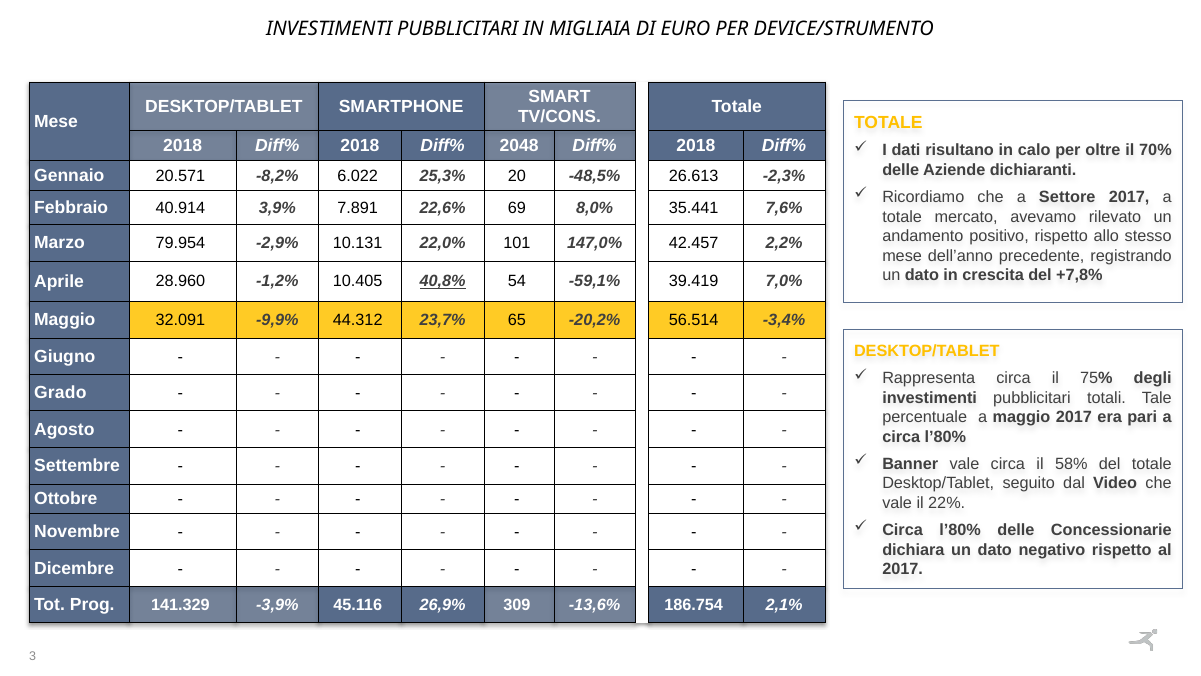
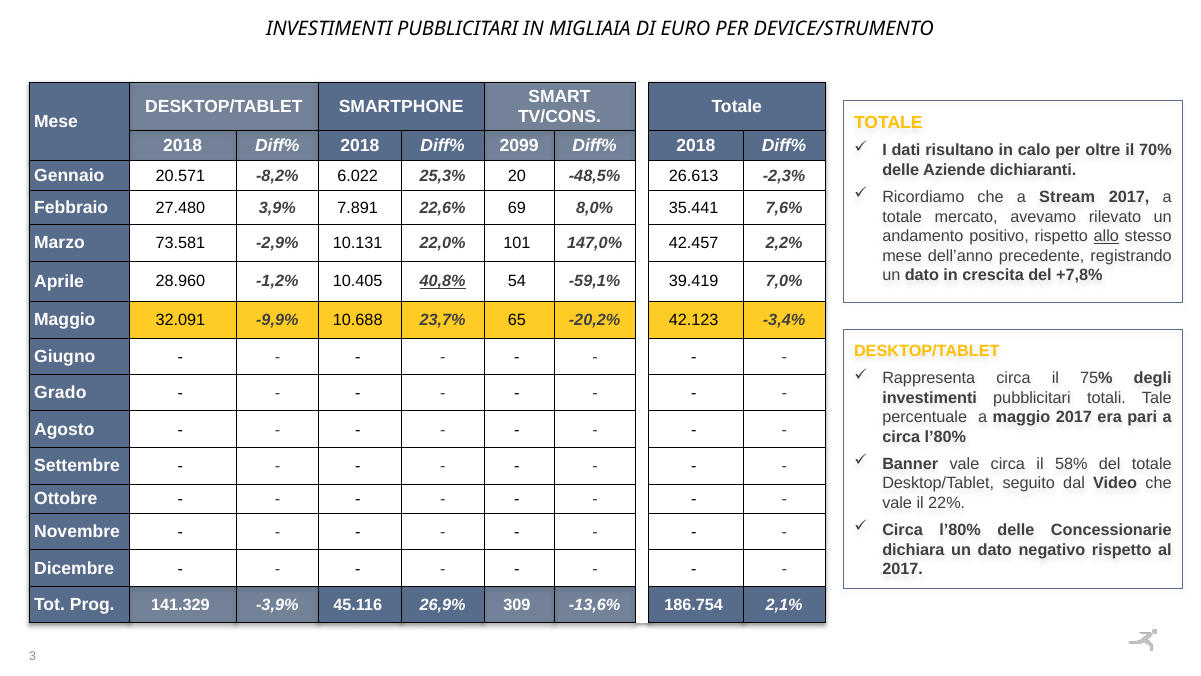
2048: 2048 -> 2099
Settore: Settore -> Stream
40.914: 40.914 -> 27.480
allo underline: none -> present
79.954: 79.954 -> 73.581
44.312: 44.312 -> 10.688
56.514: 56.514 -> 42.123
